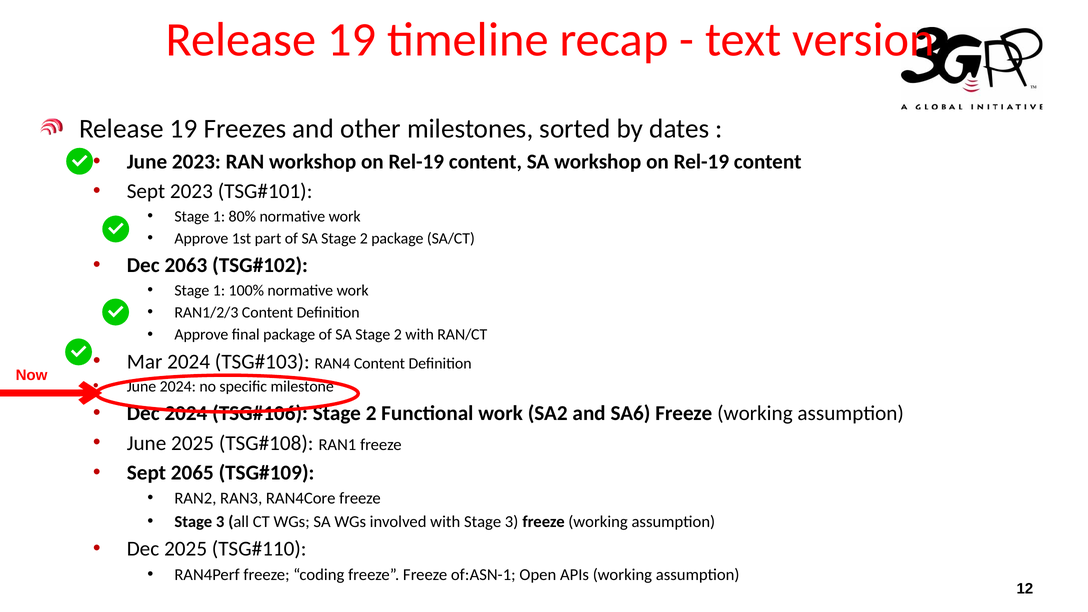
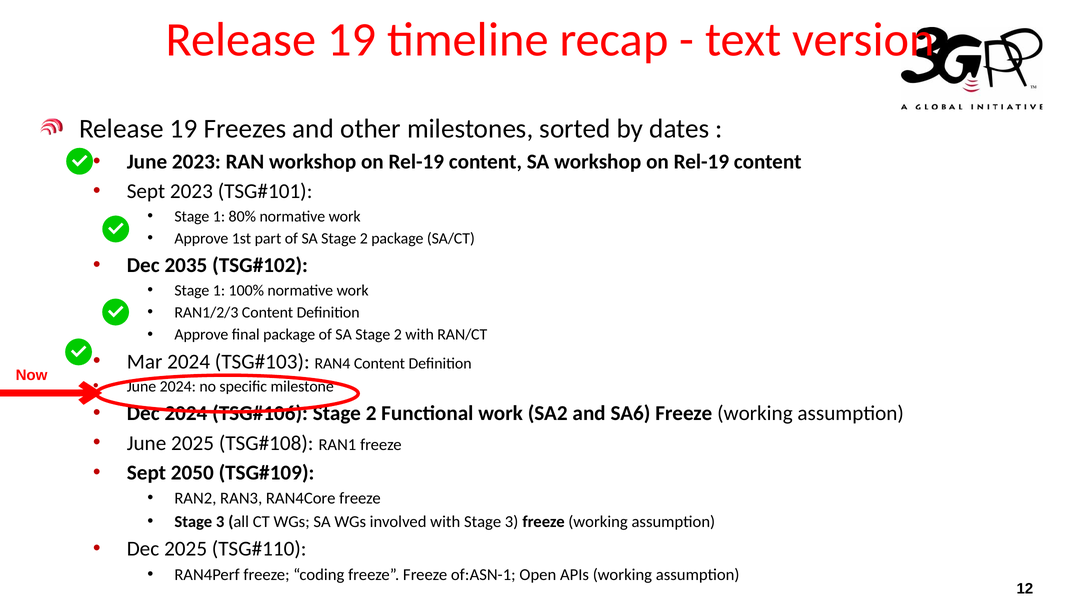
2063: 2063 -> 2035
2065: 2065 -> 2050
